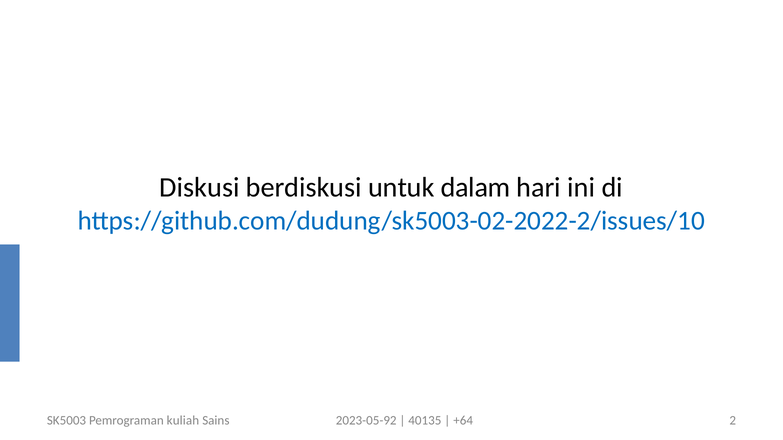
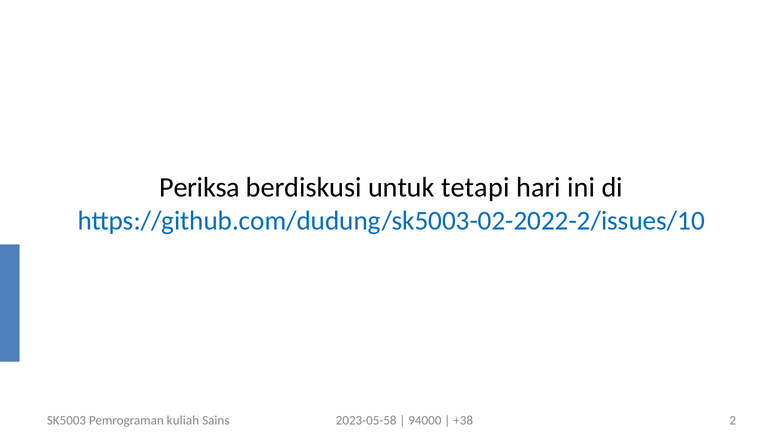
Diskusi: Diskusi -> Periksa
dalam: dalam -> tetapi
2023-05-92: 2023-05-92 -> 2023-05-58
40135: 40135 -> 94000
+64: +64 -> +38
